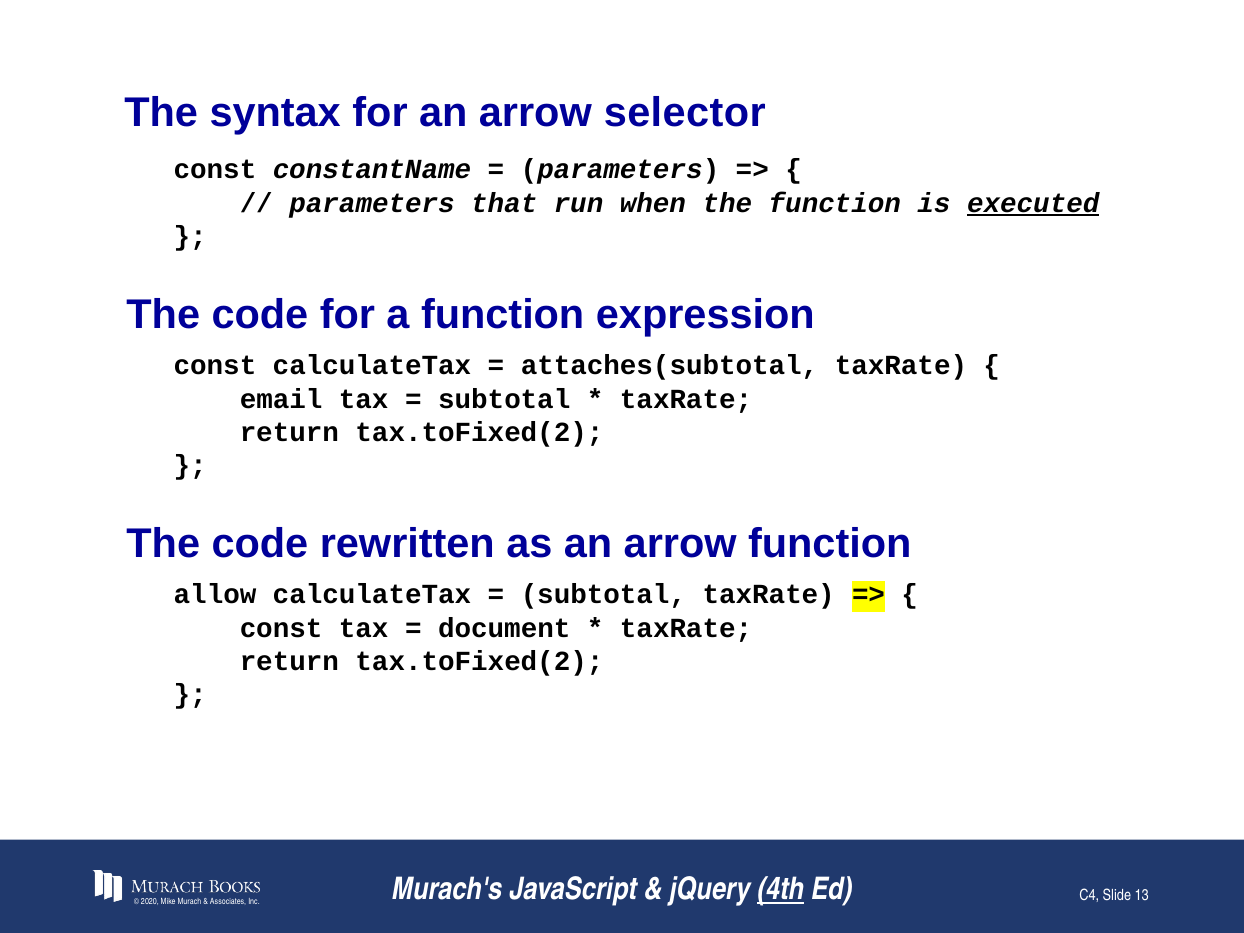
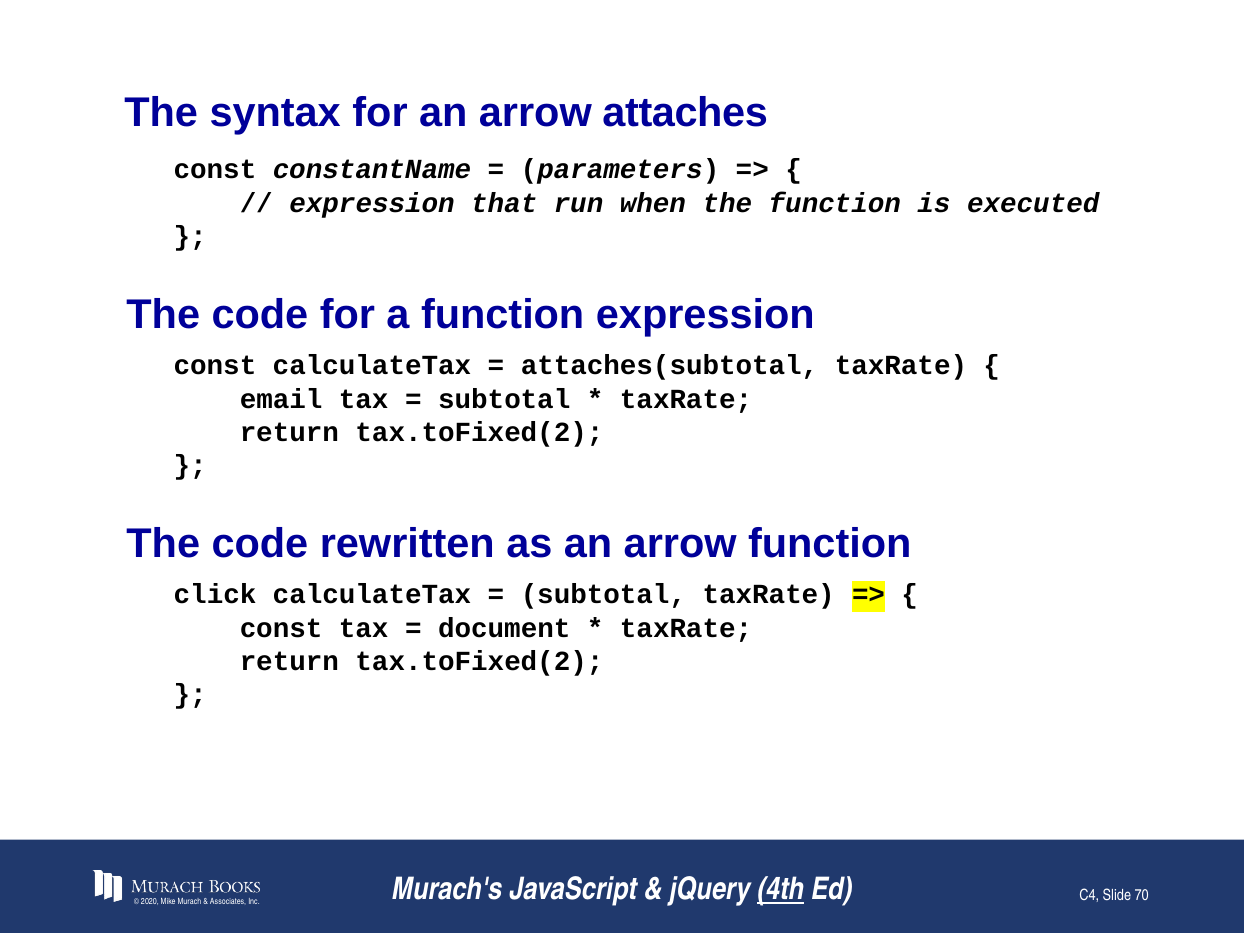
selector: selector -> attaches
parameters at (372, 203): parameters -> expression
executed underline: present -> none
allow: allow -> click
13: 13 -> 70
